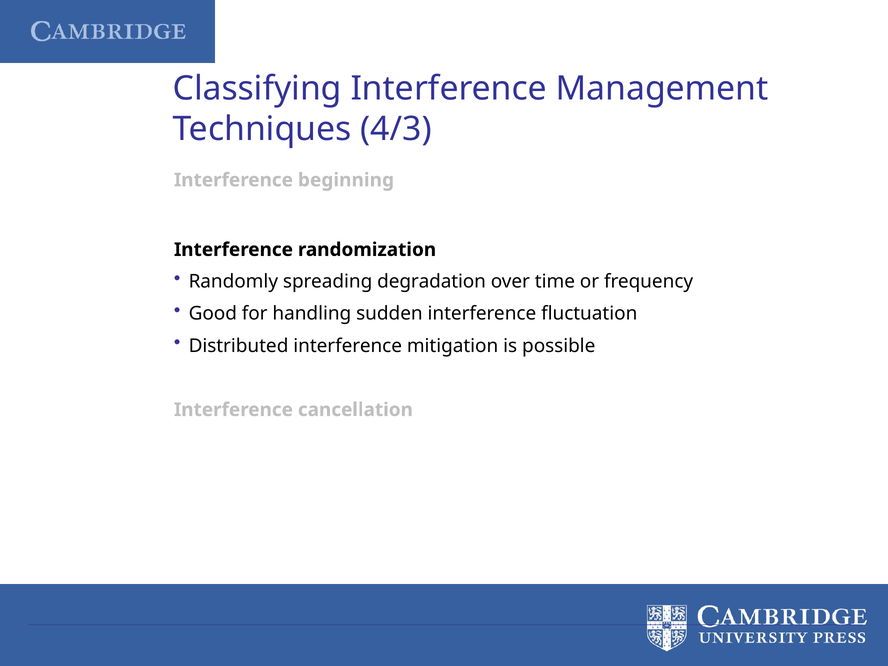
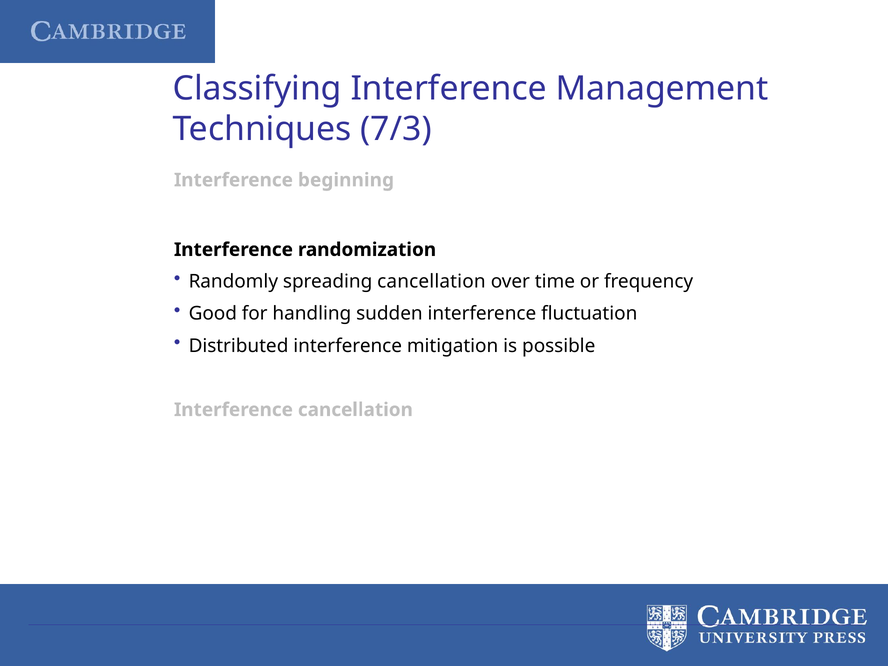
4/3: 4/3 -> 7/3
spreading degradation: degradation -> cancellation
